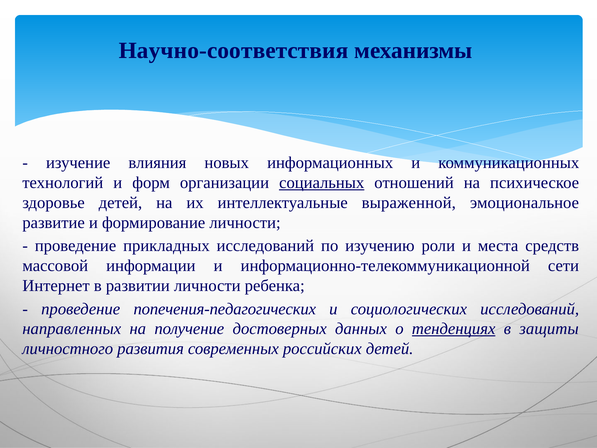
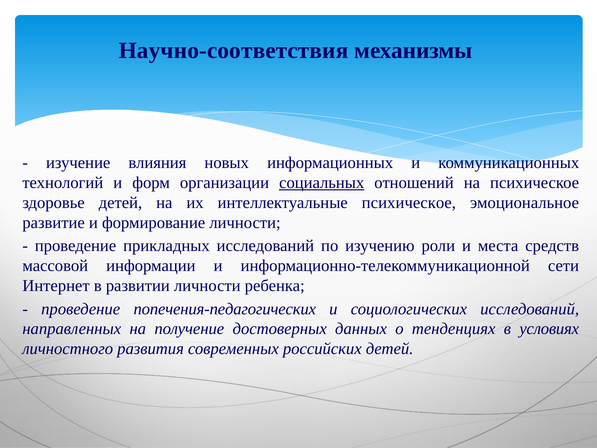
интеллектуальные выраженной: выраженной -> психическое
тенденциях underline: present -> none
защиты: защиты -> условиях
